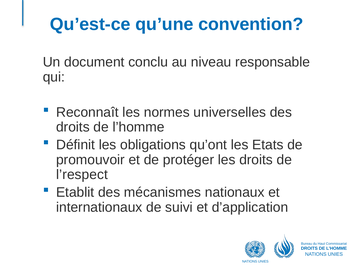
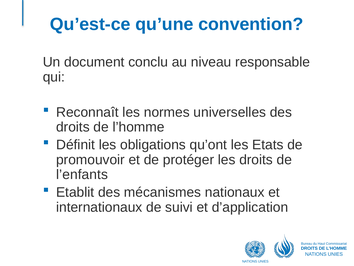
l’respect: l’respect -> l’enfants
